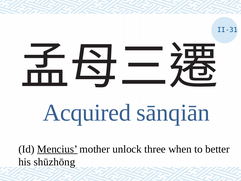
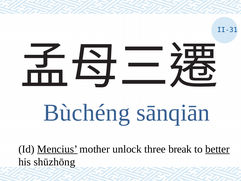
Acquired: Acquired -> Bùchéng
when: when -> break
better underline: none -> present
